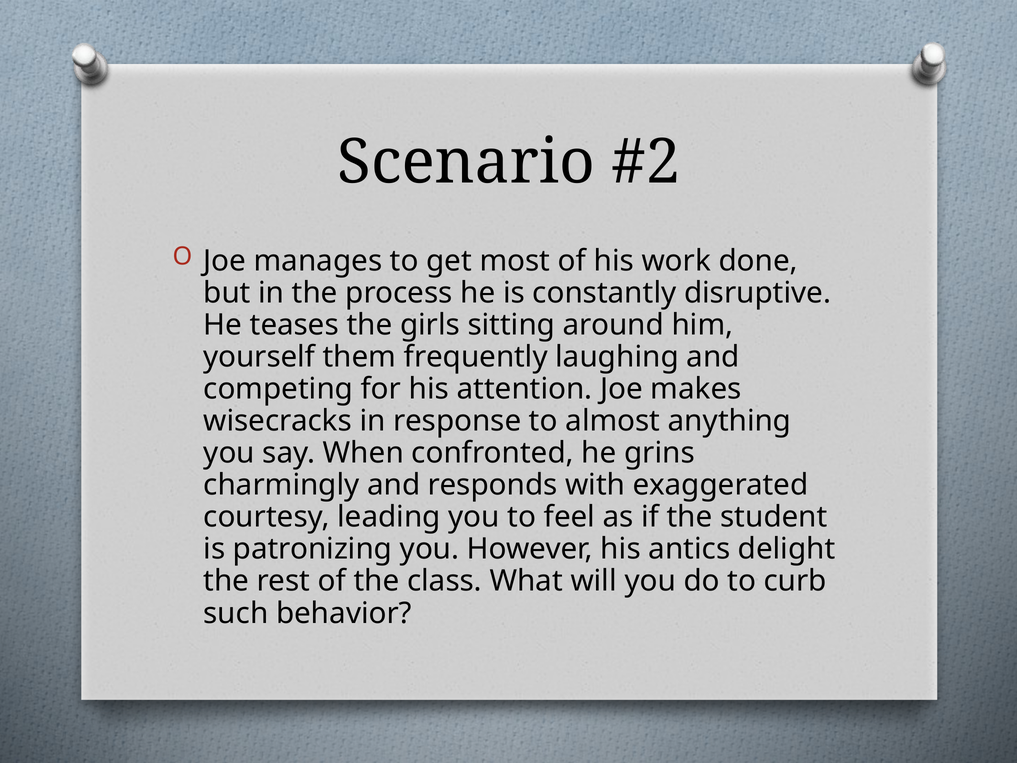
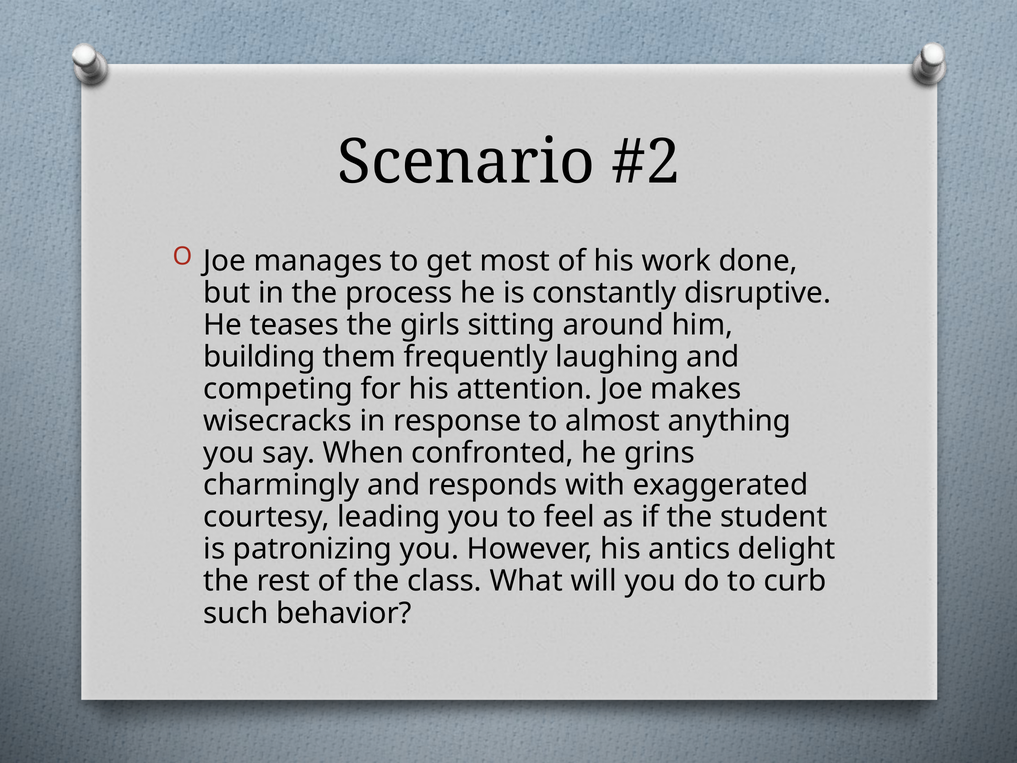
yourself: yourself -> building
